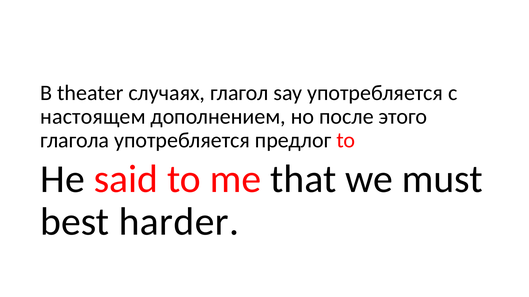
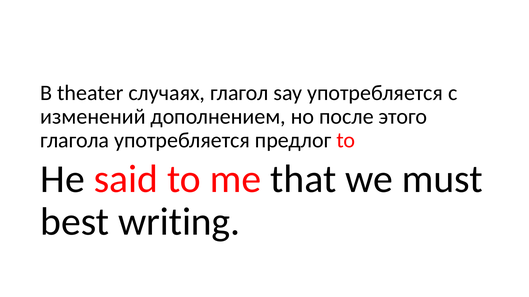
настоящем: настоящем -> изменений
harder: harder -> writing
